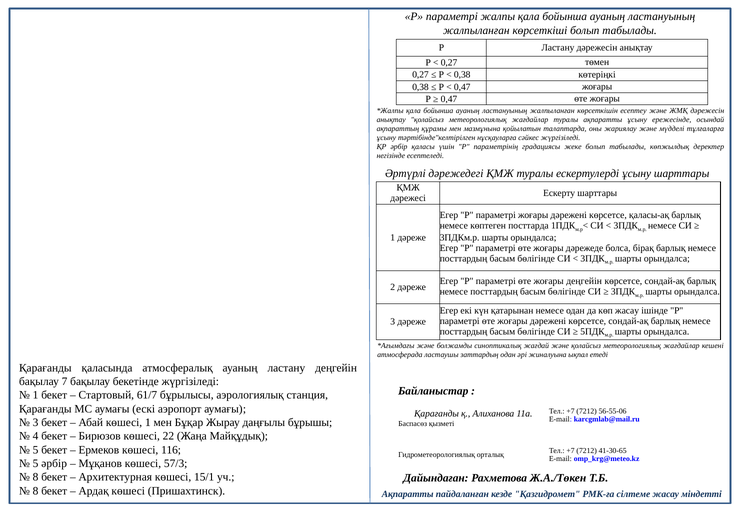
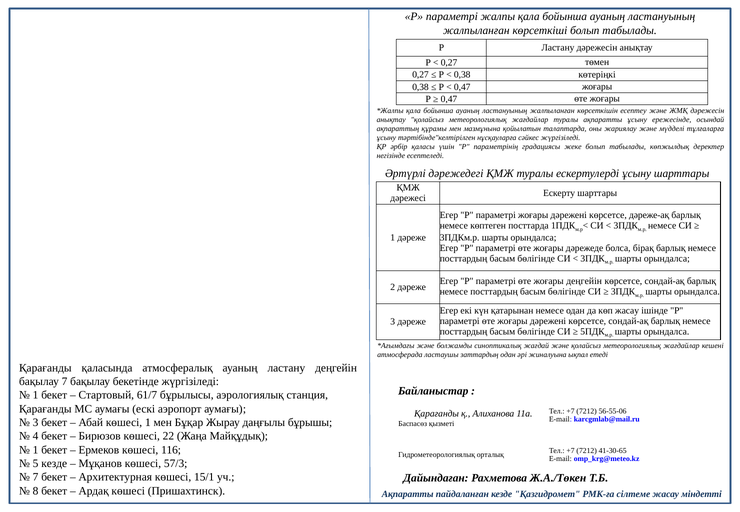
қаласы-ақ: қаласы-ақ -> дәреже-ақ
5 at (36, 450): 5 -> 1
5 әрбір: әрбір -> кезде
8 at (36, 477): 8 -> 7
